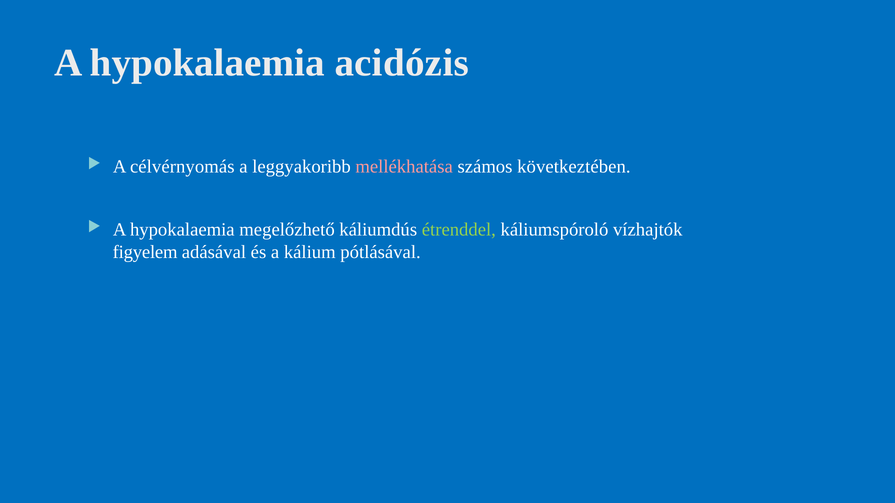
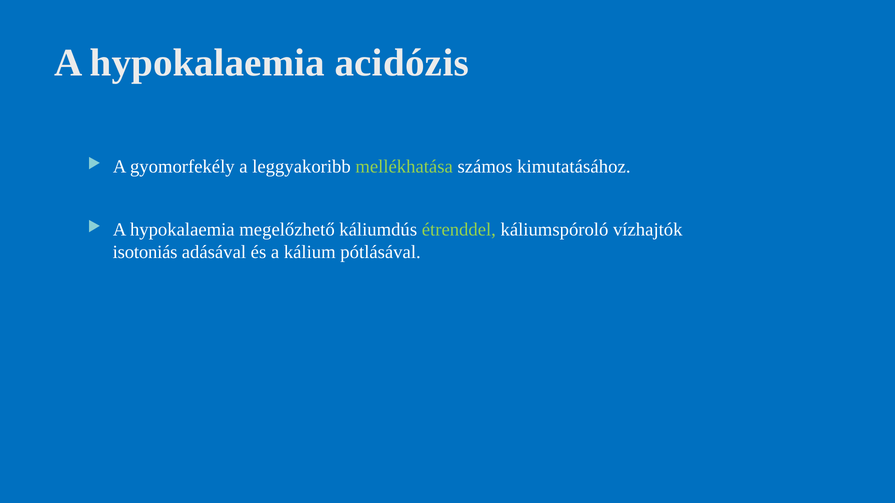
célvérnyomás: célvérnyomás -> gyomorfekély
mellékhatása colour: pink -> light green
következtében: következtében -> kimutatásához
figyelem: figyelem -> isotoniás
